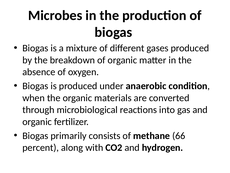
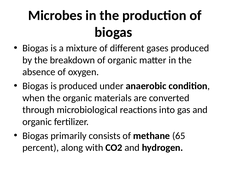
66: 66 -> 65
